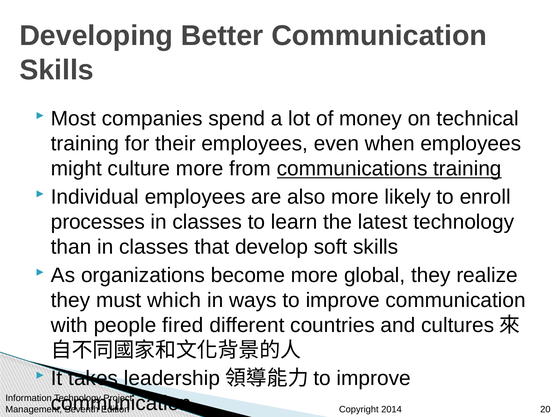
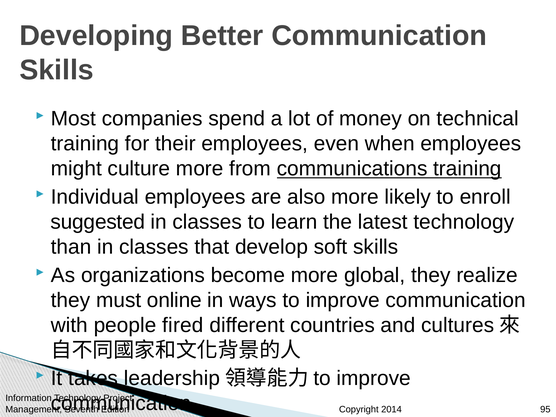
processes: processes -> suggested
which: which -> online
20: 20 -> 95
